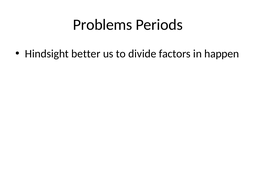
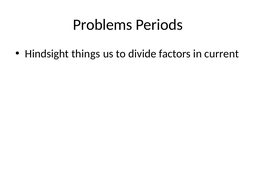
better: better -> things
happen: happen -> current
